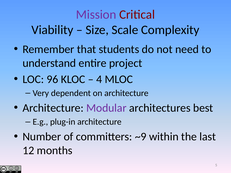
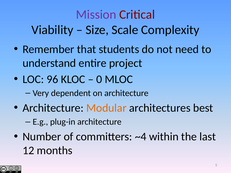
4: 4 -> 0
Modular colour: purple -> orange
~9: ~9 -> ~4
